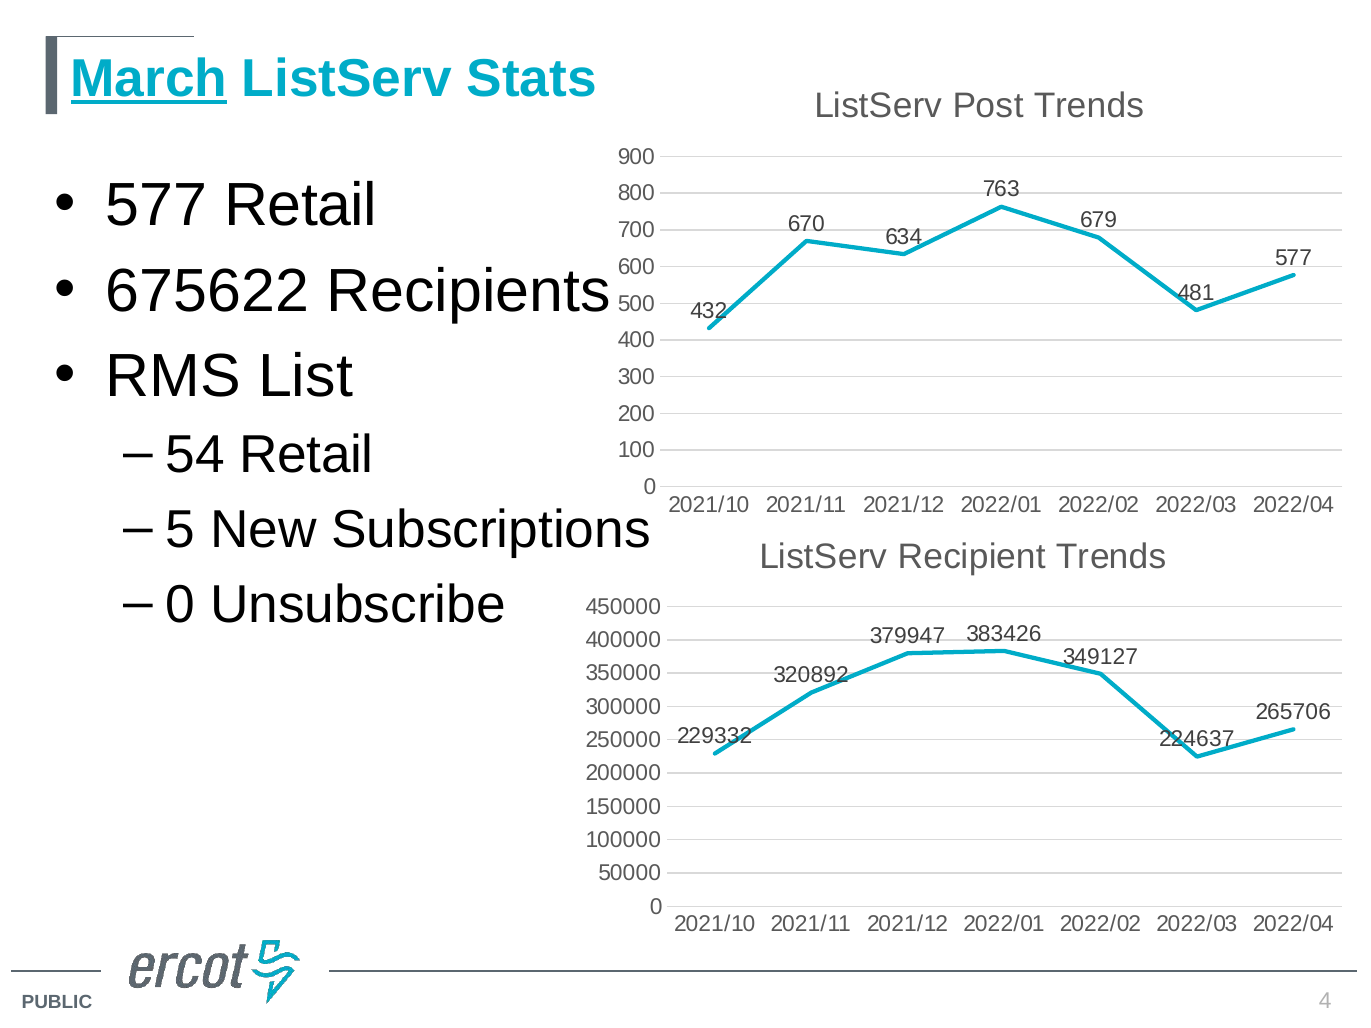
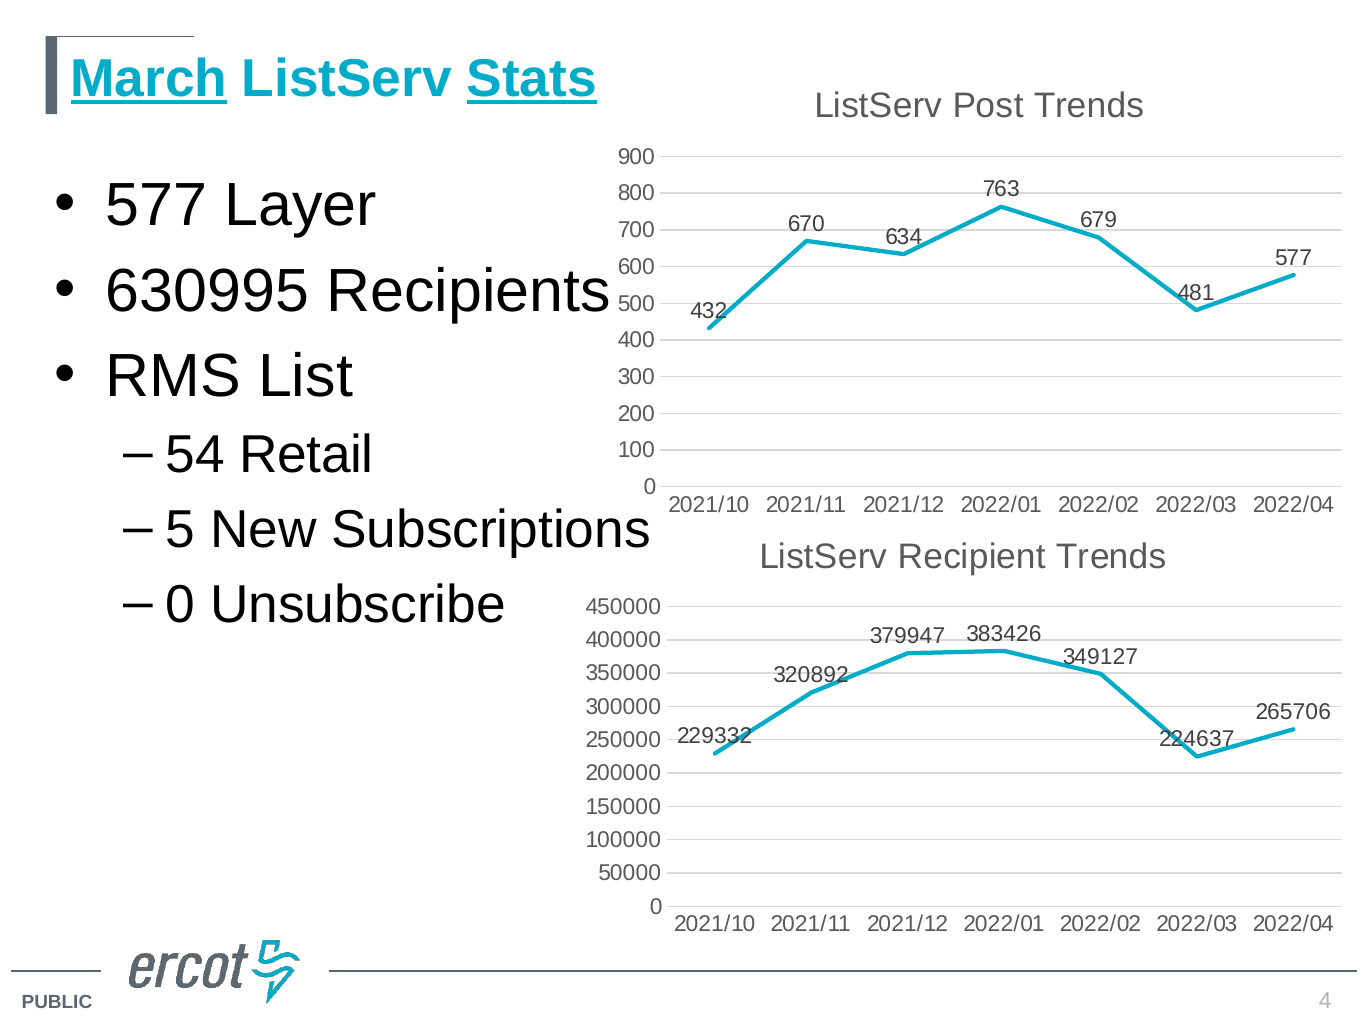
Stats underline: none -> present
577 Retail: Retail -> Layer
675622: 675622 -> 630995
